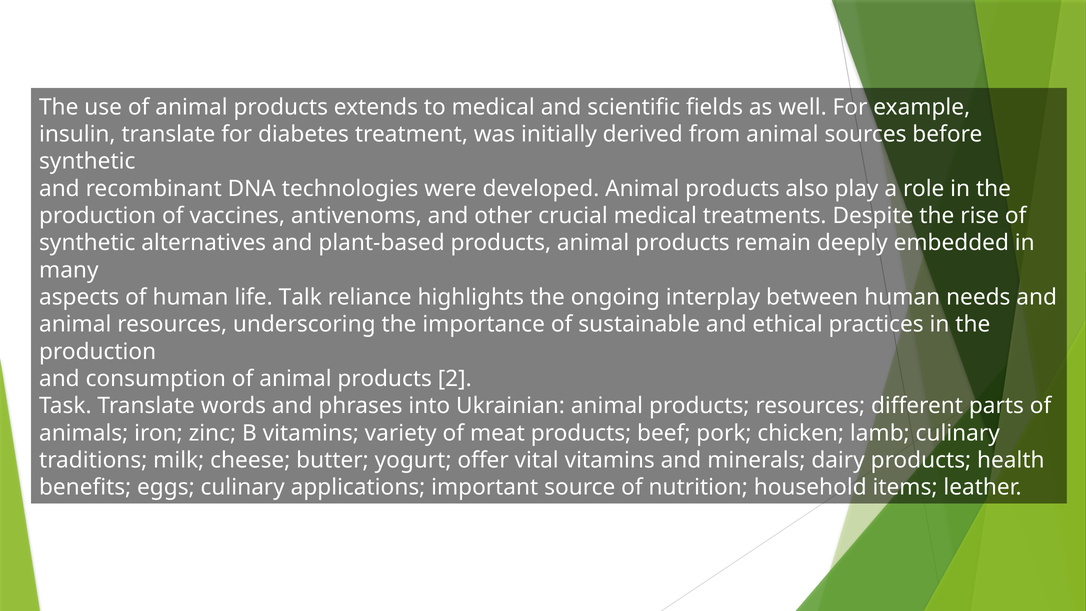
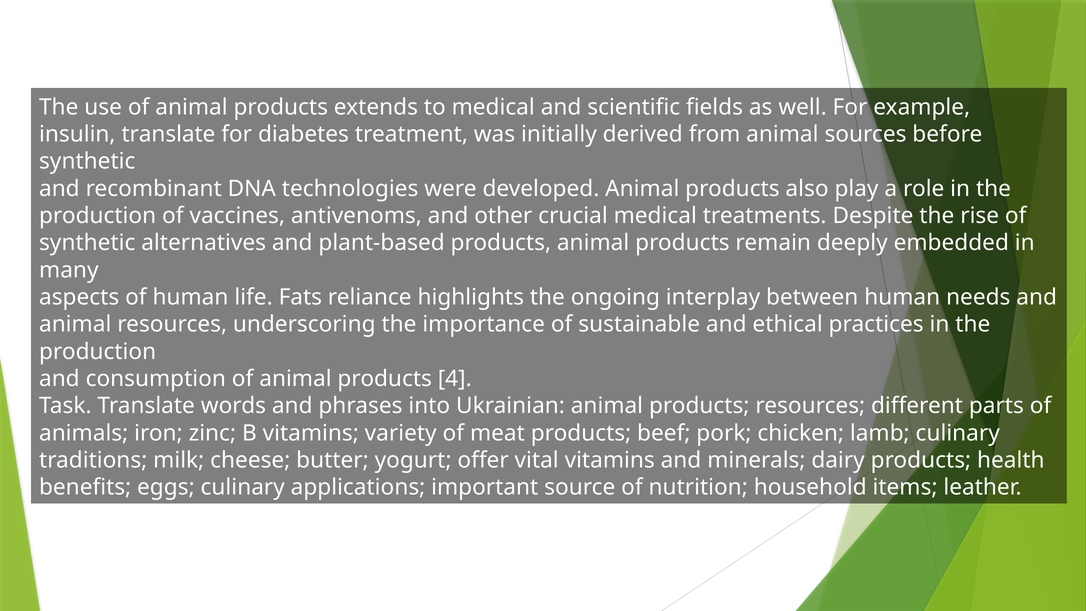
Talk: Talk -> Fats
2: 2 -> 4
